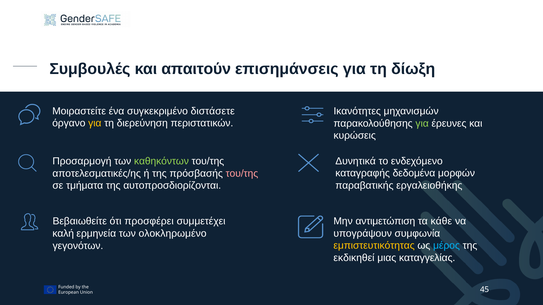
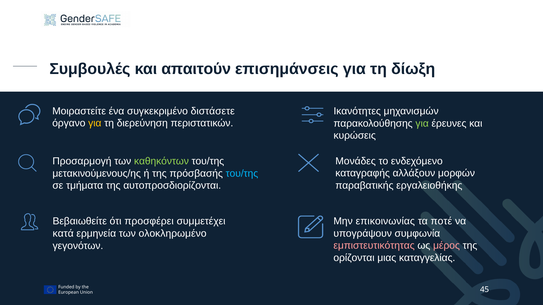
Δυνητικά: Δυνητικά -> Μονάδες
δεδομένα: δεδομένα -> αλλάξουν
αποτελεσματικές/ης: αποτελεσματικές/ης -> μετακινούμενους/ης
του/της at (242, 174) colour: pink -> light blue
αντιμετώπιση: αντιμετώπιση -> επικοινωνίας
κάθε: κάθε -> ποτέ
καλή: καλή -> κατά
εμπιστευτικότητας colour: yellow -> pink
μέρος colour: light blue -> pink
εκδικηθεί: εκδικηθεί -> ορίζονται
